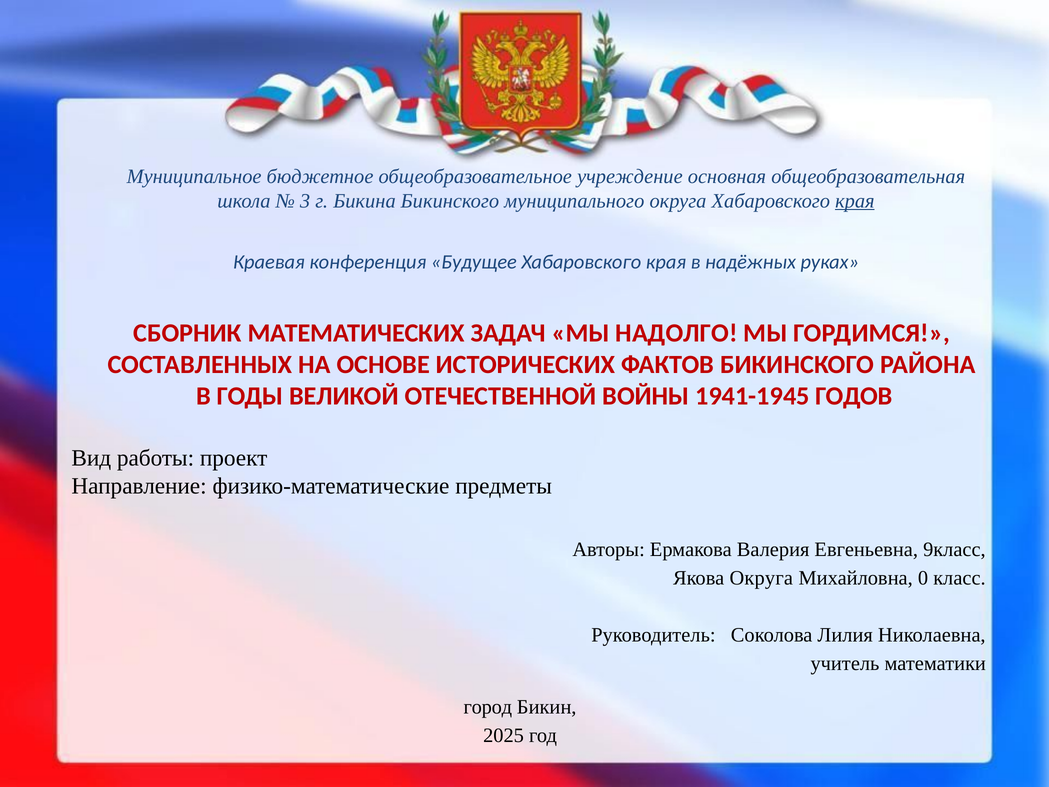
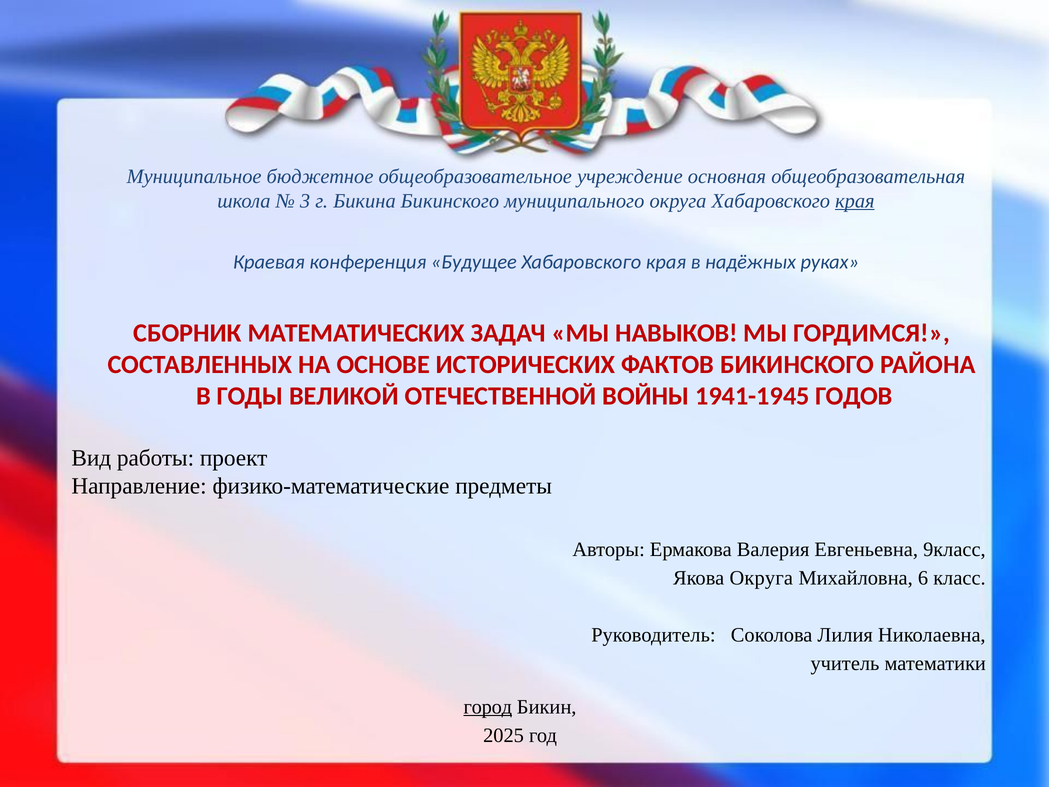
НАДОЛГО: НАДОЛГО -> НАВЫКОВ
0: 0 -> 6
город underline: none -> present
